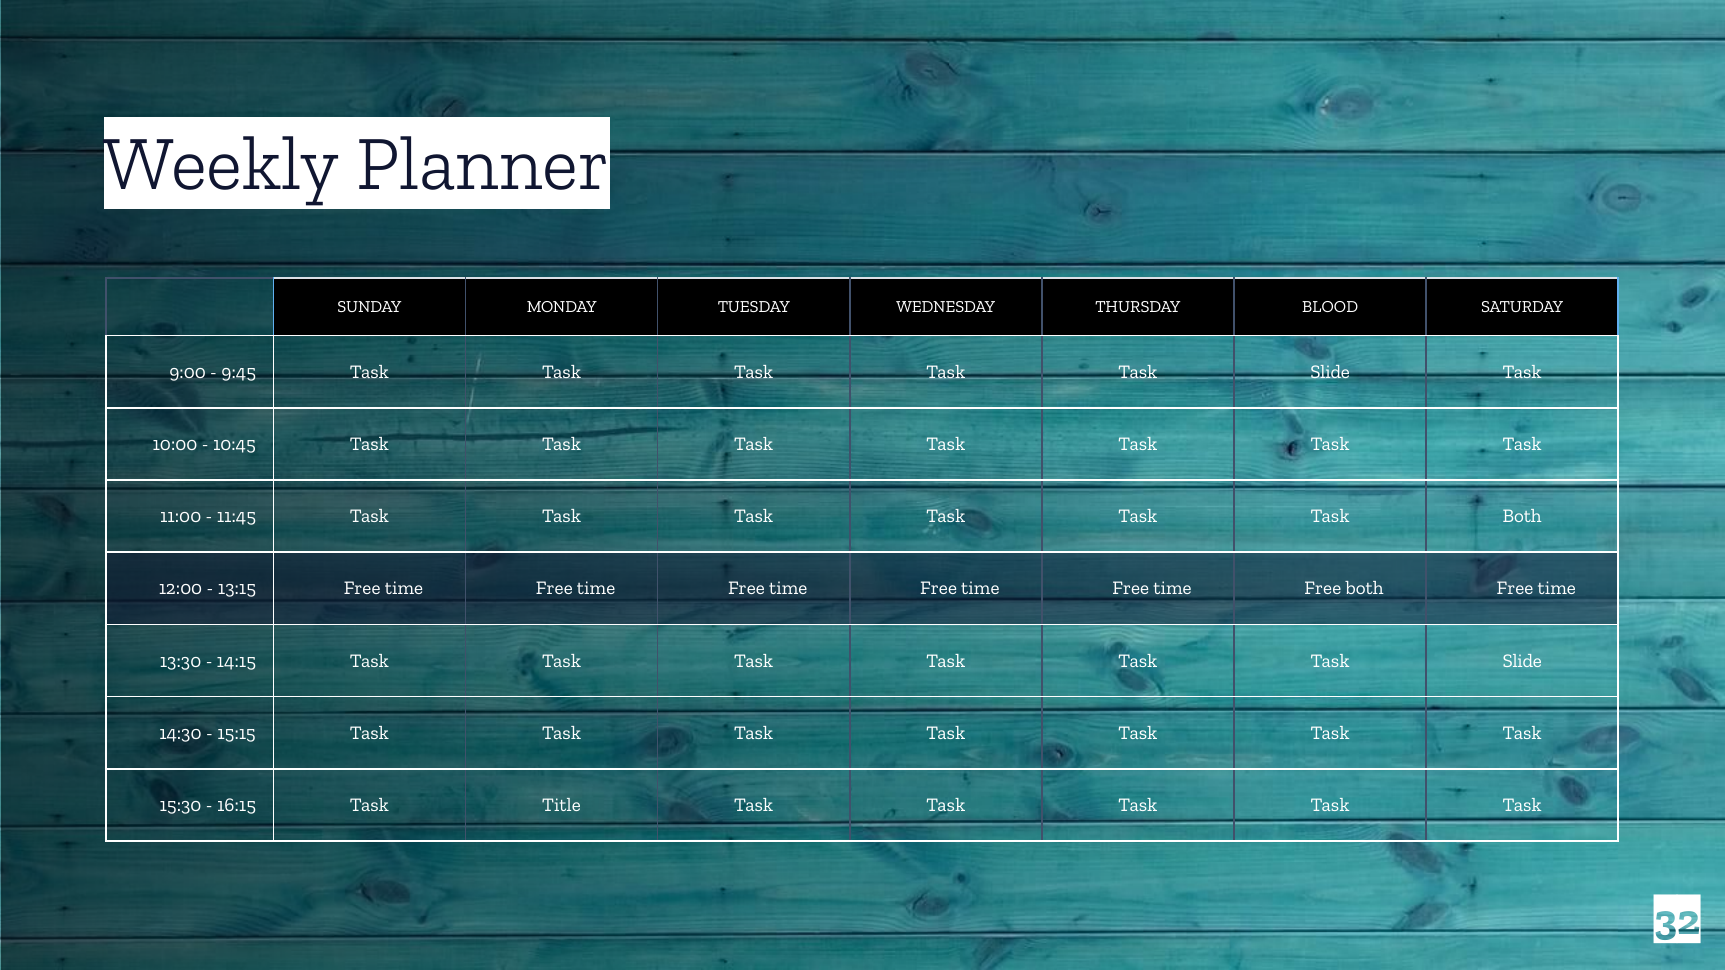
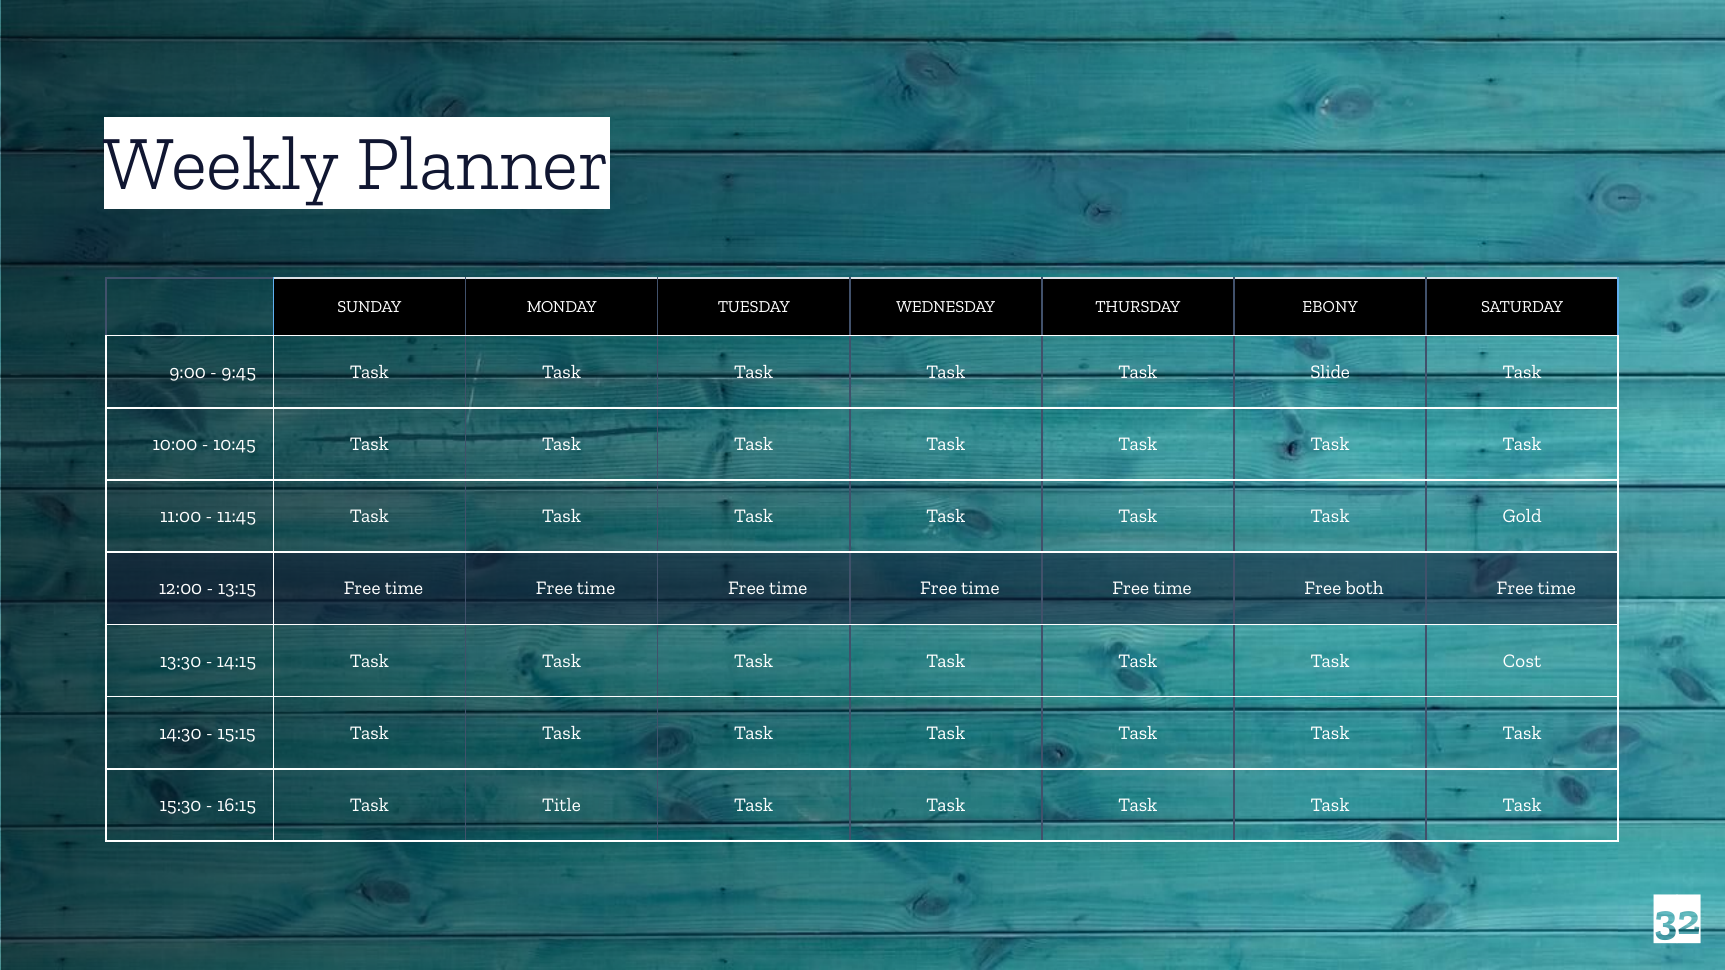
BLOOD: BLOOD -> EBONY
Task Both: Both -> Gold
Slide at (1522, 661): Slide -> Cost
